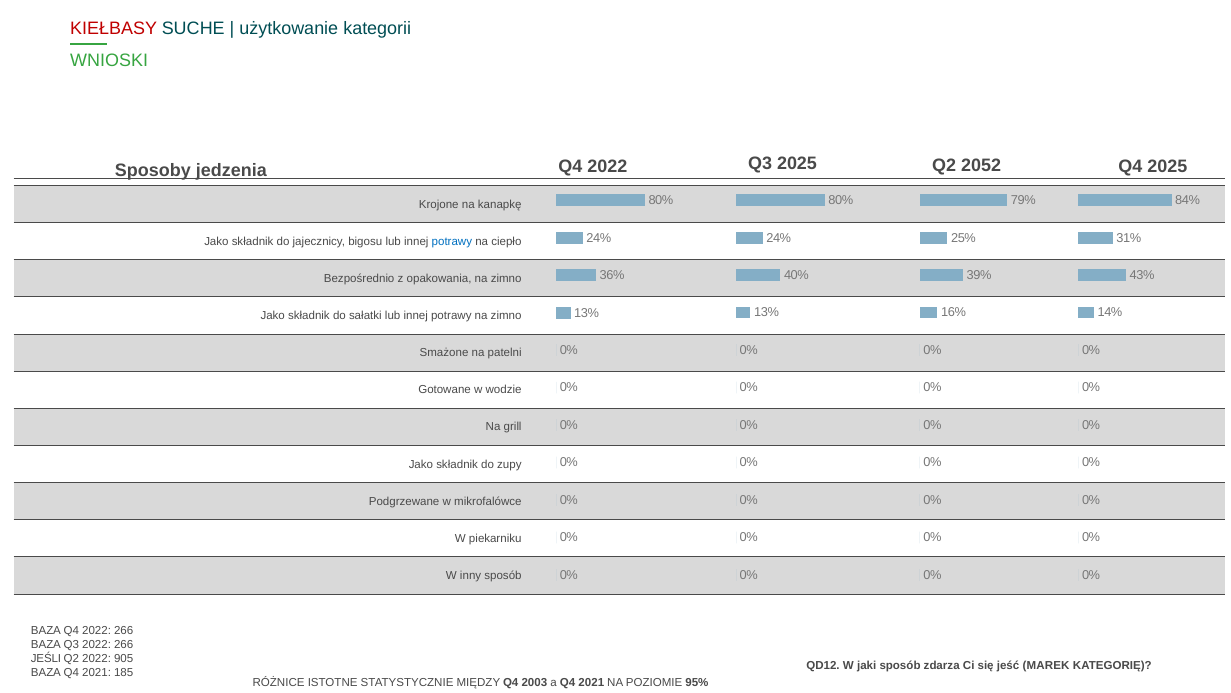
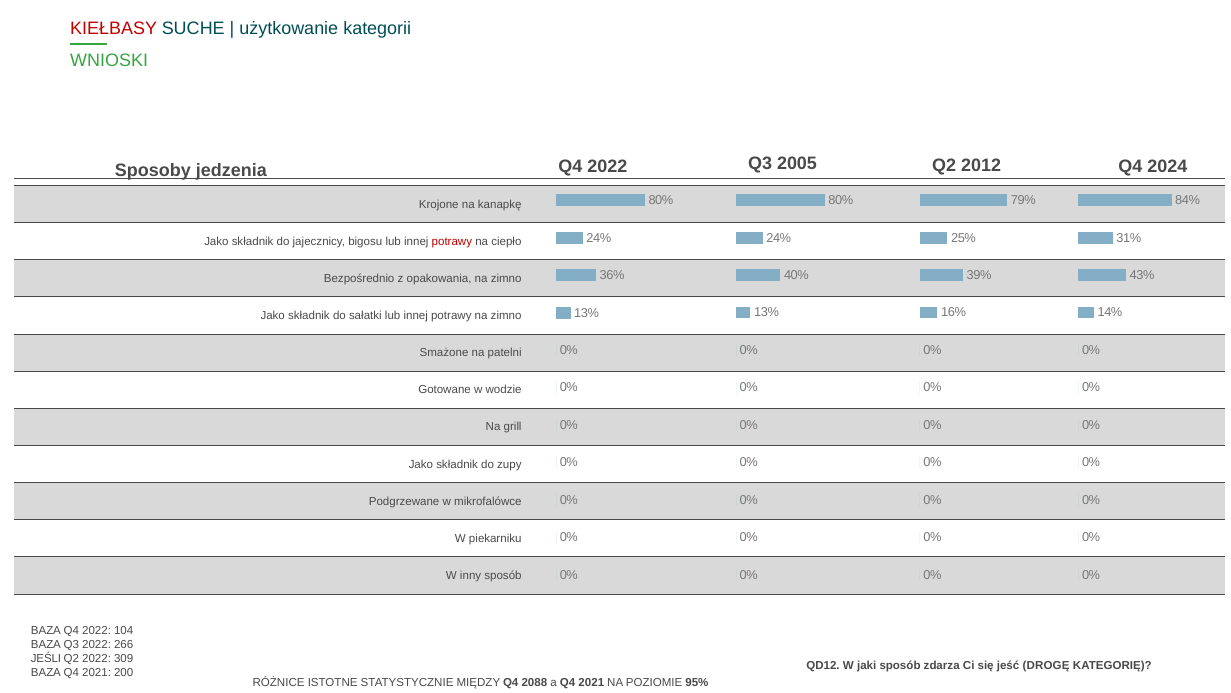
Q3 2025: 2025 -> 2005
2052: 2052 -> 2012
Q4 2025: 2025 -> 2024
potrawy at (452, 241) colour: blue -> red
Q4 2022 266: 266 -> 104
905: 905 -> 309
MAREK: MAREK -> DROGĘ
185: 185 -> 200
2003: 2003 -> 2088
